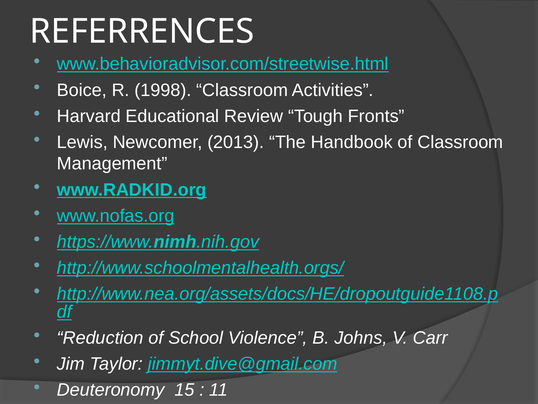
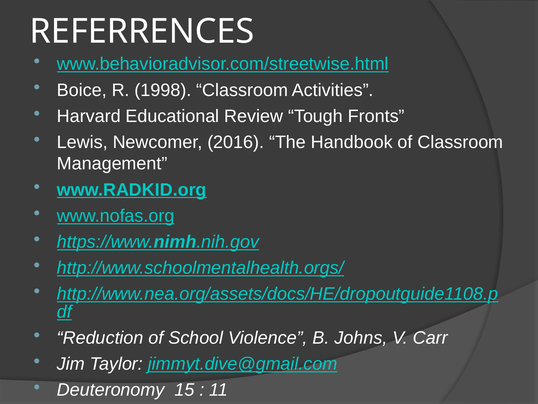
2013: 2013 -> 2016
